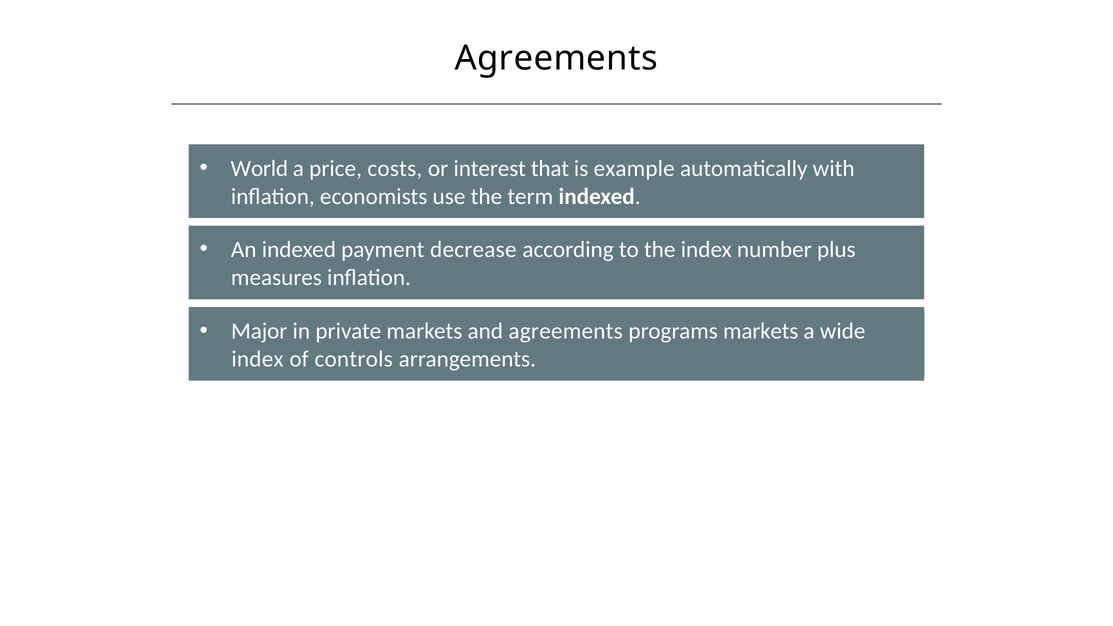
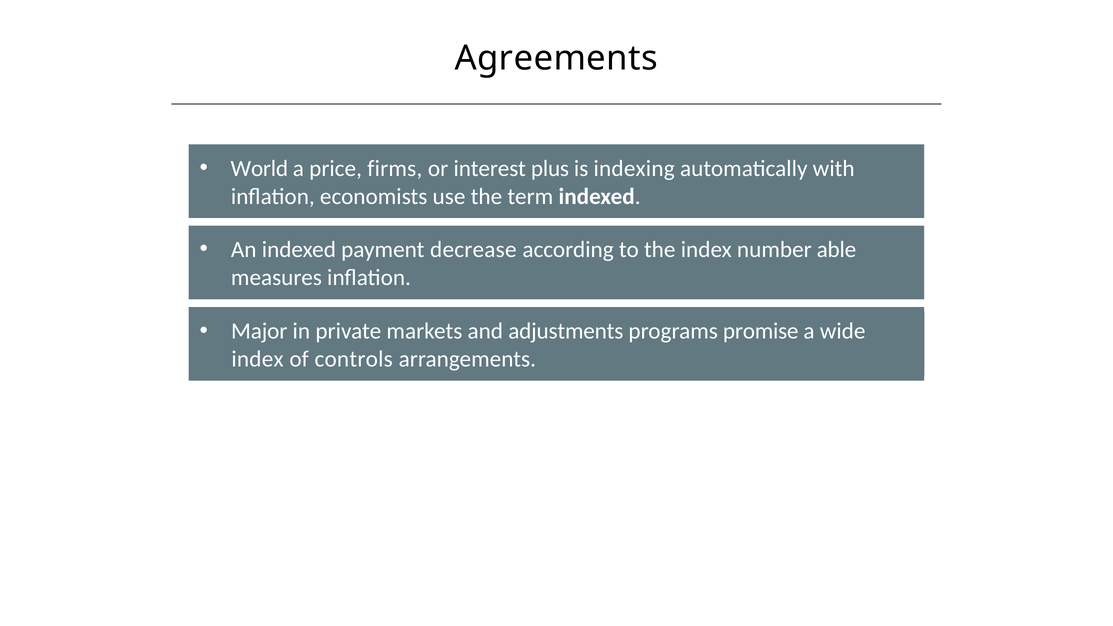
costs: costs -> firms
that: that -> plus
example: example -> indexing
plus: plus -> able
and agreements: agreements -> adjustments
programs markets: markets -> promise
